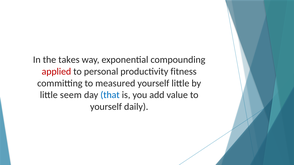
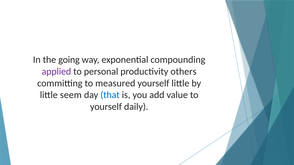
takes: takes -> going
applied colour: red -> purple
fitness: fitness -> others
